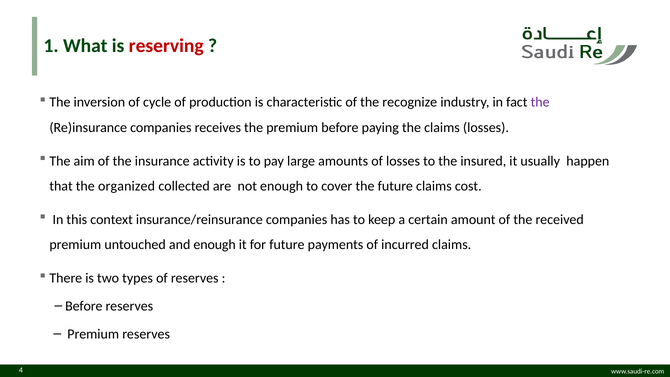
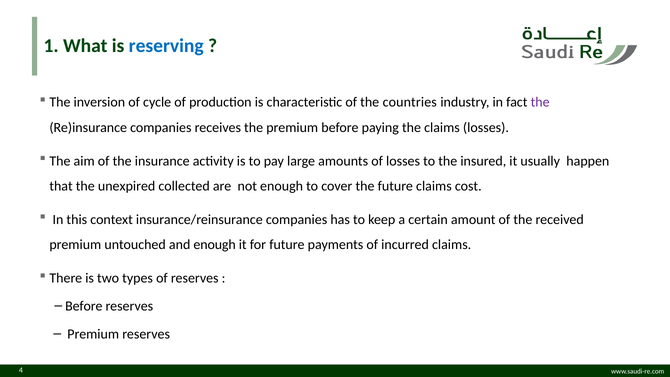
reserving colour: red -> blue
recognize: recognize -> countries
organized: organized -> unexpired
